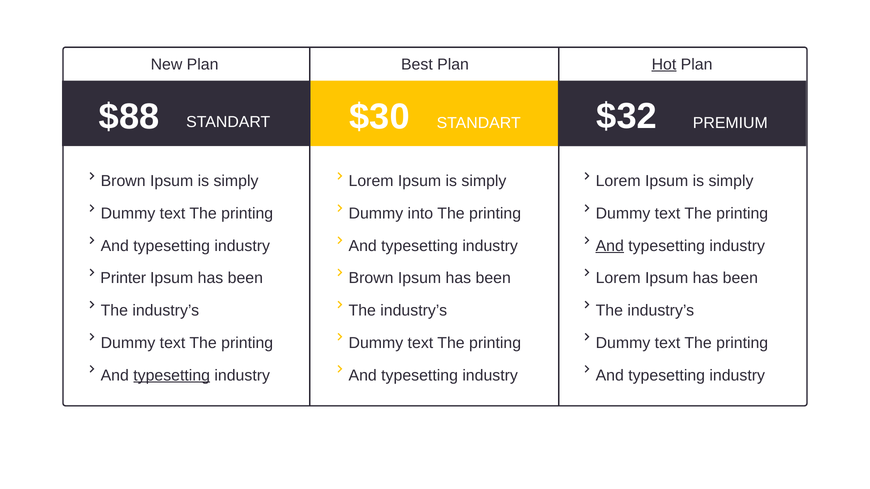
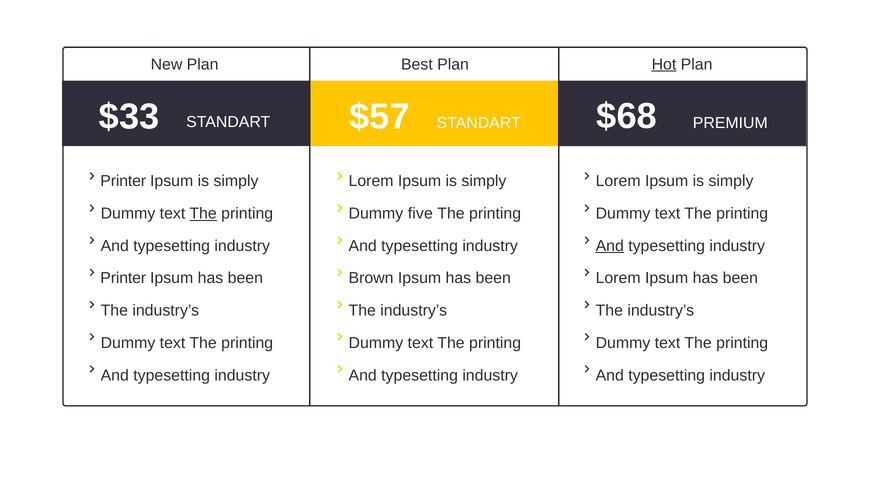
$88: $88 -> $33
$30: $30 -> $57
$32: $32 -> $68
Brown at (123, 181): Brown -> Printer
The at (203, 214) underline: none -> present
into: into -> five
typesetting at (172, 376) underline: present -> none
